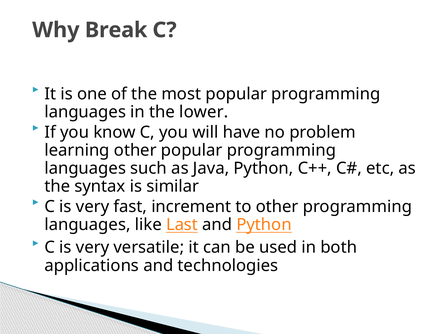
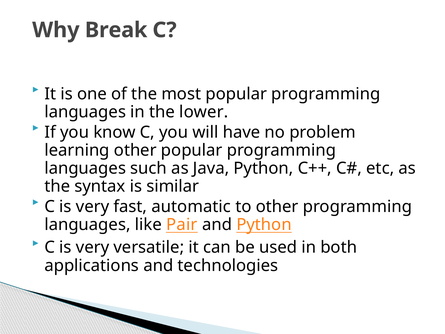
increment: increment -> automatic
Last: Last -> Pair
